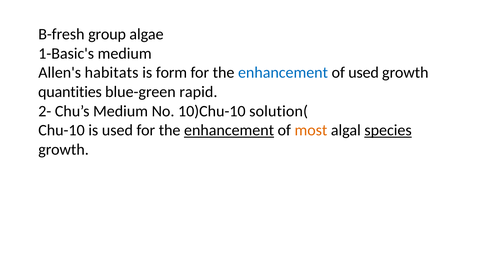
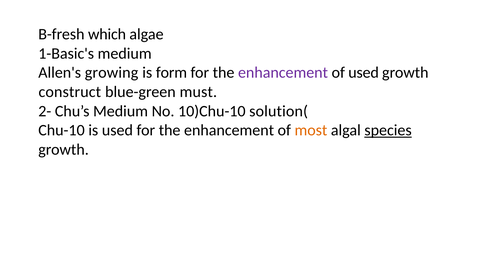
group: group -> which
habitats: habitats -> growing
enhancement at (283, 73) colour: blue -> purple
quantities: quantities -> construct
rapid: rapid -> must
enhancement at (229, 130) underline: present -> none
